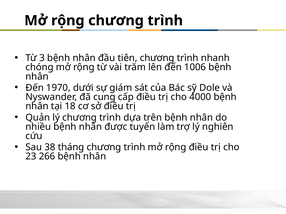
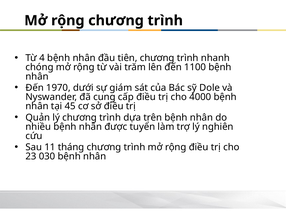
3: 3 -> 4
1006: 1006 -> 1100
18: 18 -> 45
38: 38 -> 11
266: 266 -> 030
